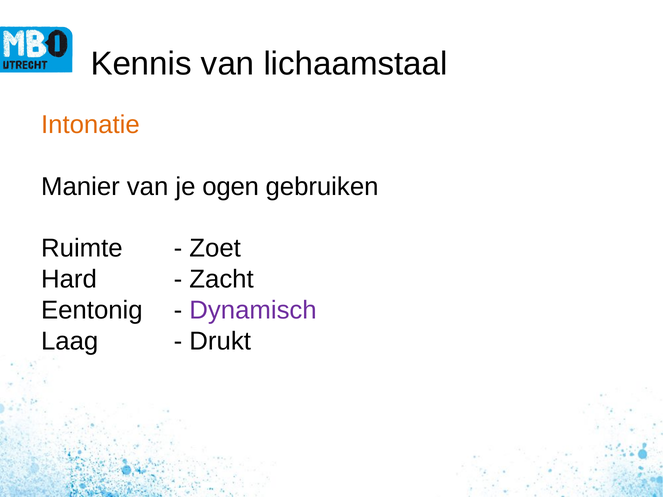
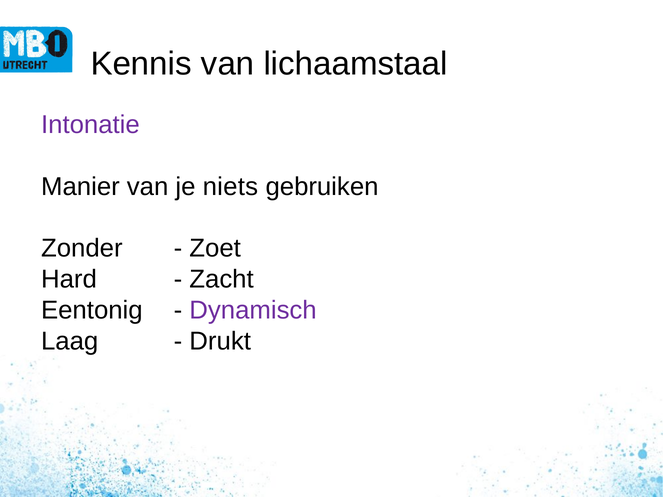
Intonatie colour: orange -> purple
ogen: ogen -> niets
Ruimte: Ruimte -> Zonder
